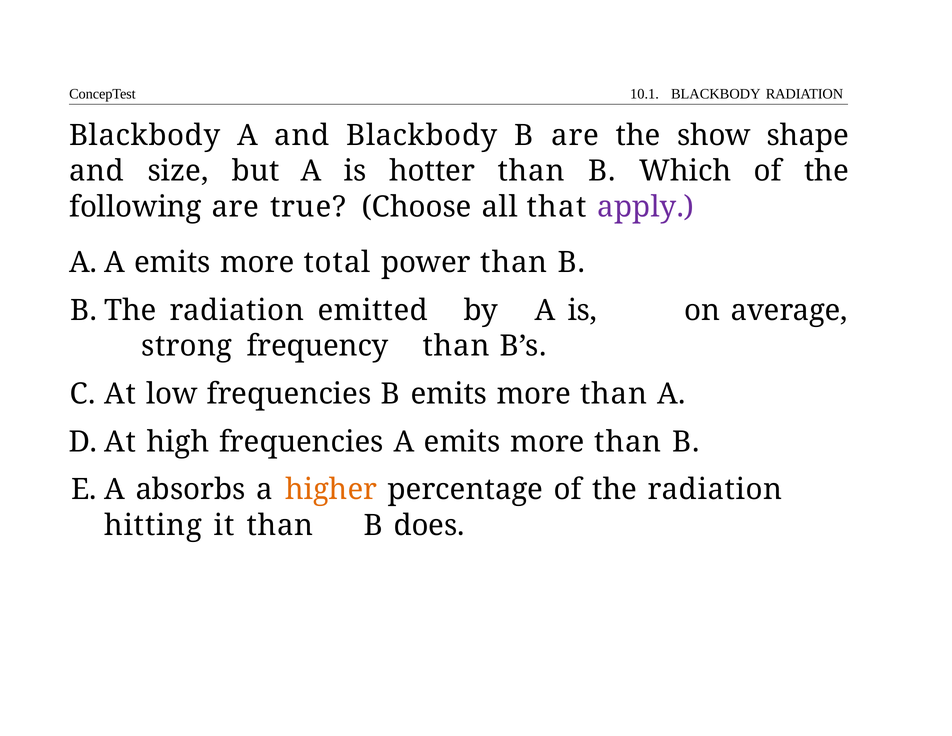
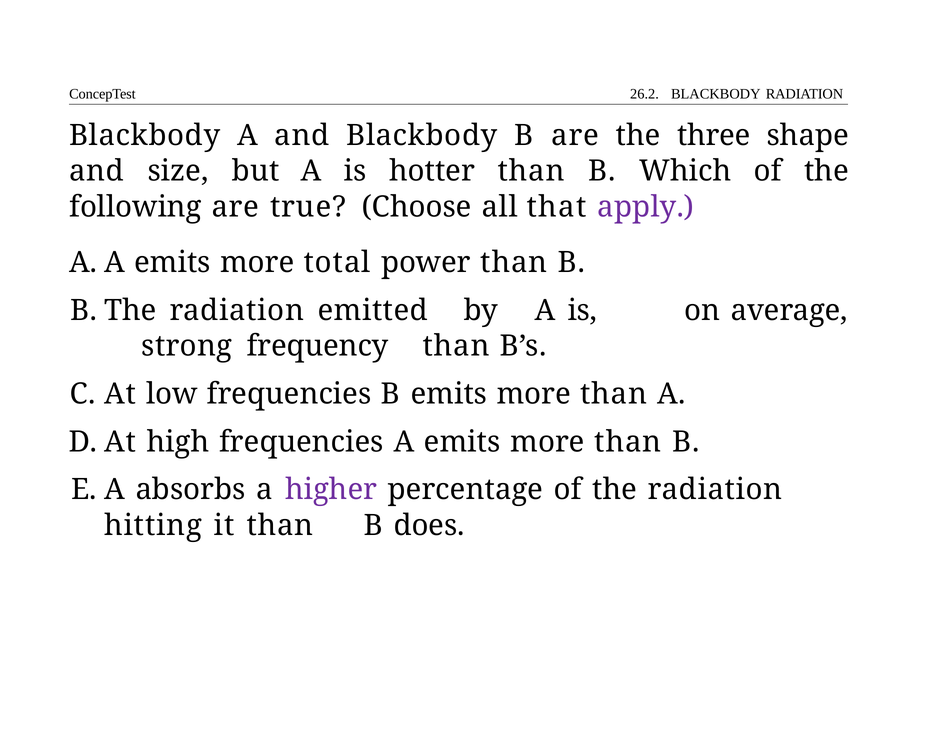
10.1: 10.1 -> 26.2
show: show -> three
higher colour: orange -> purple
